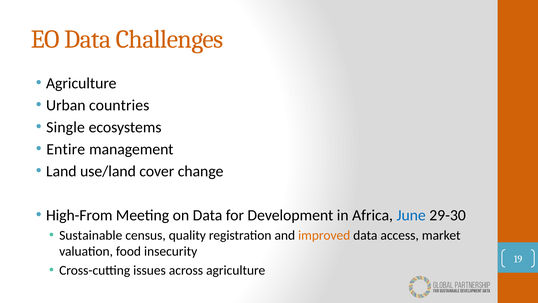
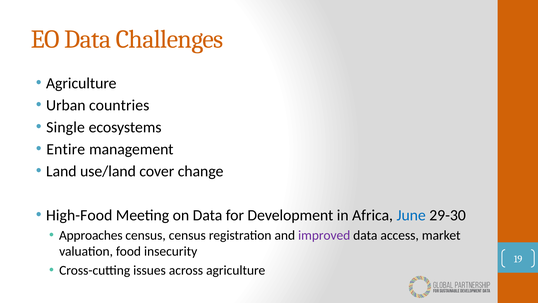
High-From: High-From -> High-Food
Sustainable: Sustainable -> Approaches
census quality: quality -> census
improved colour: orange -> purple
